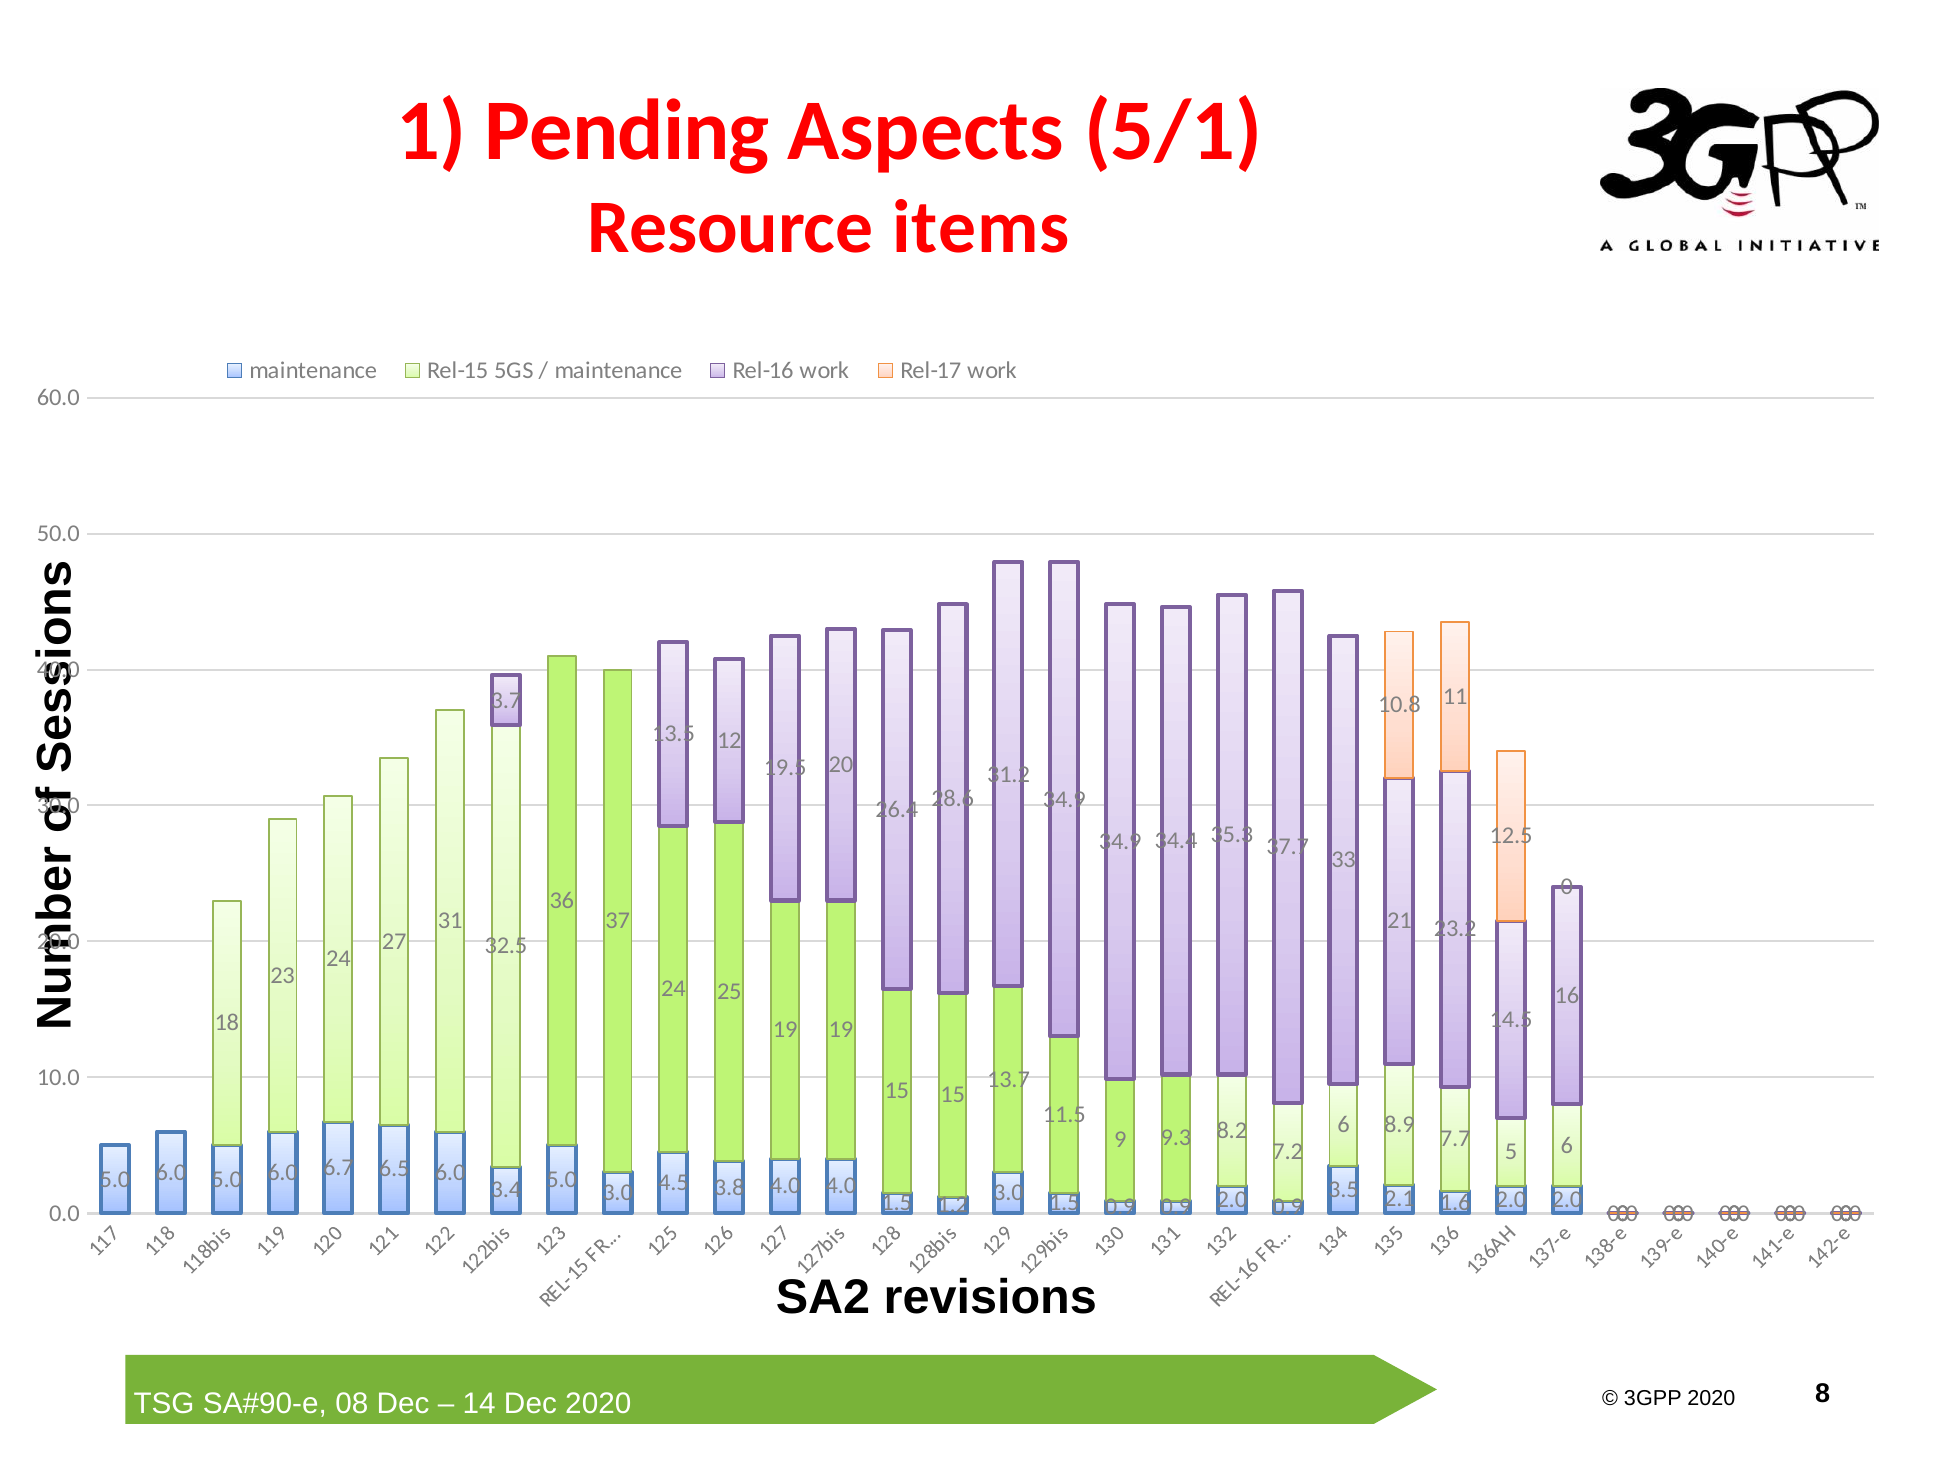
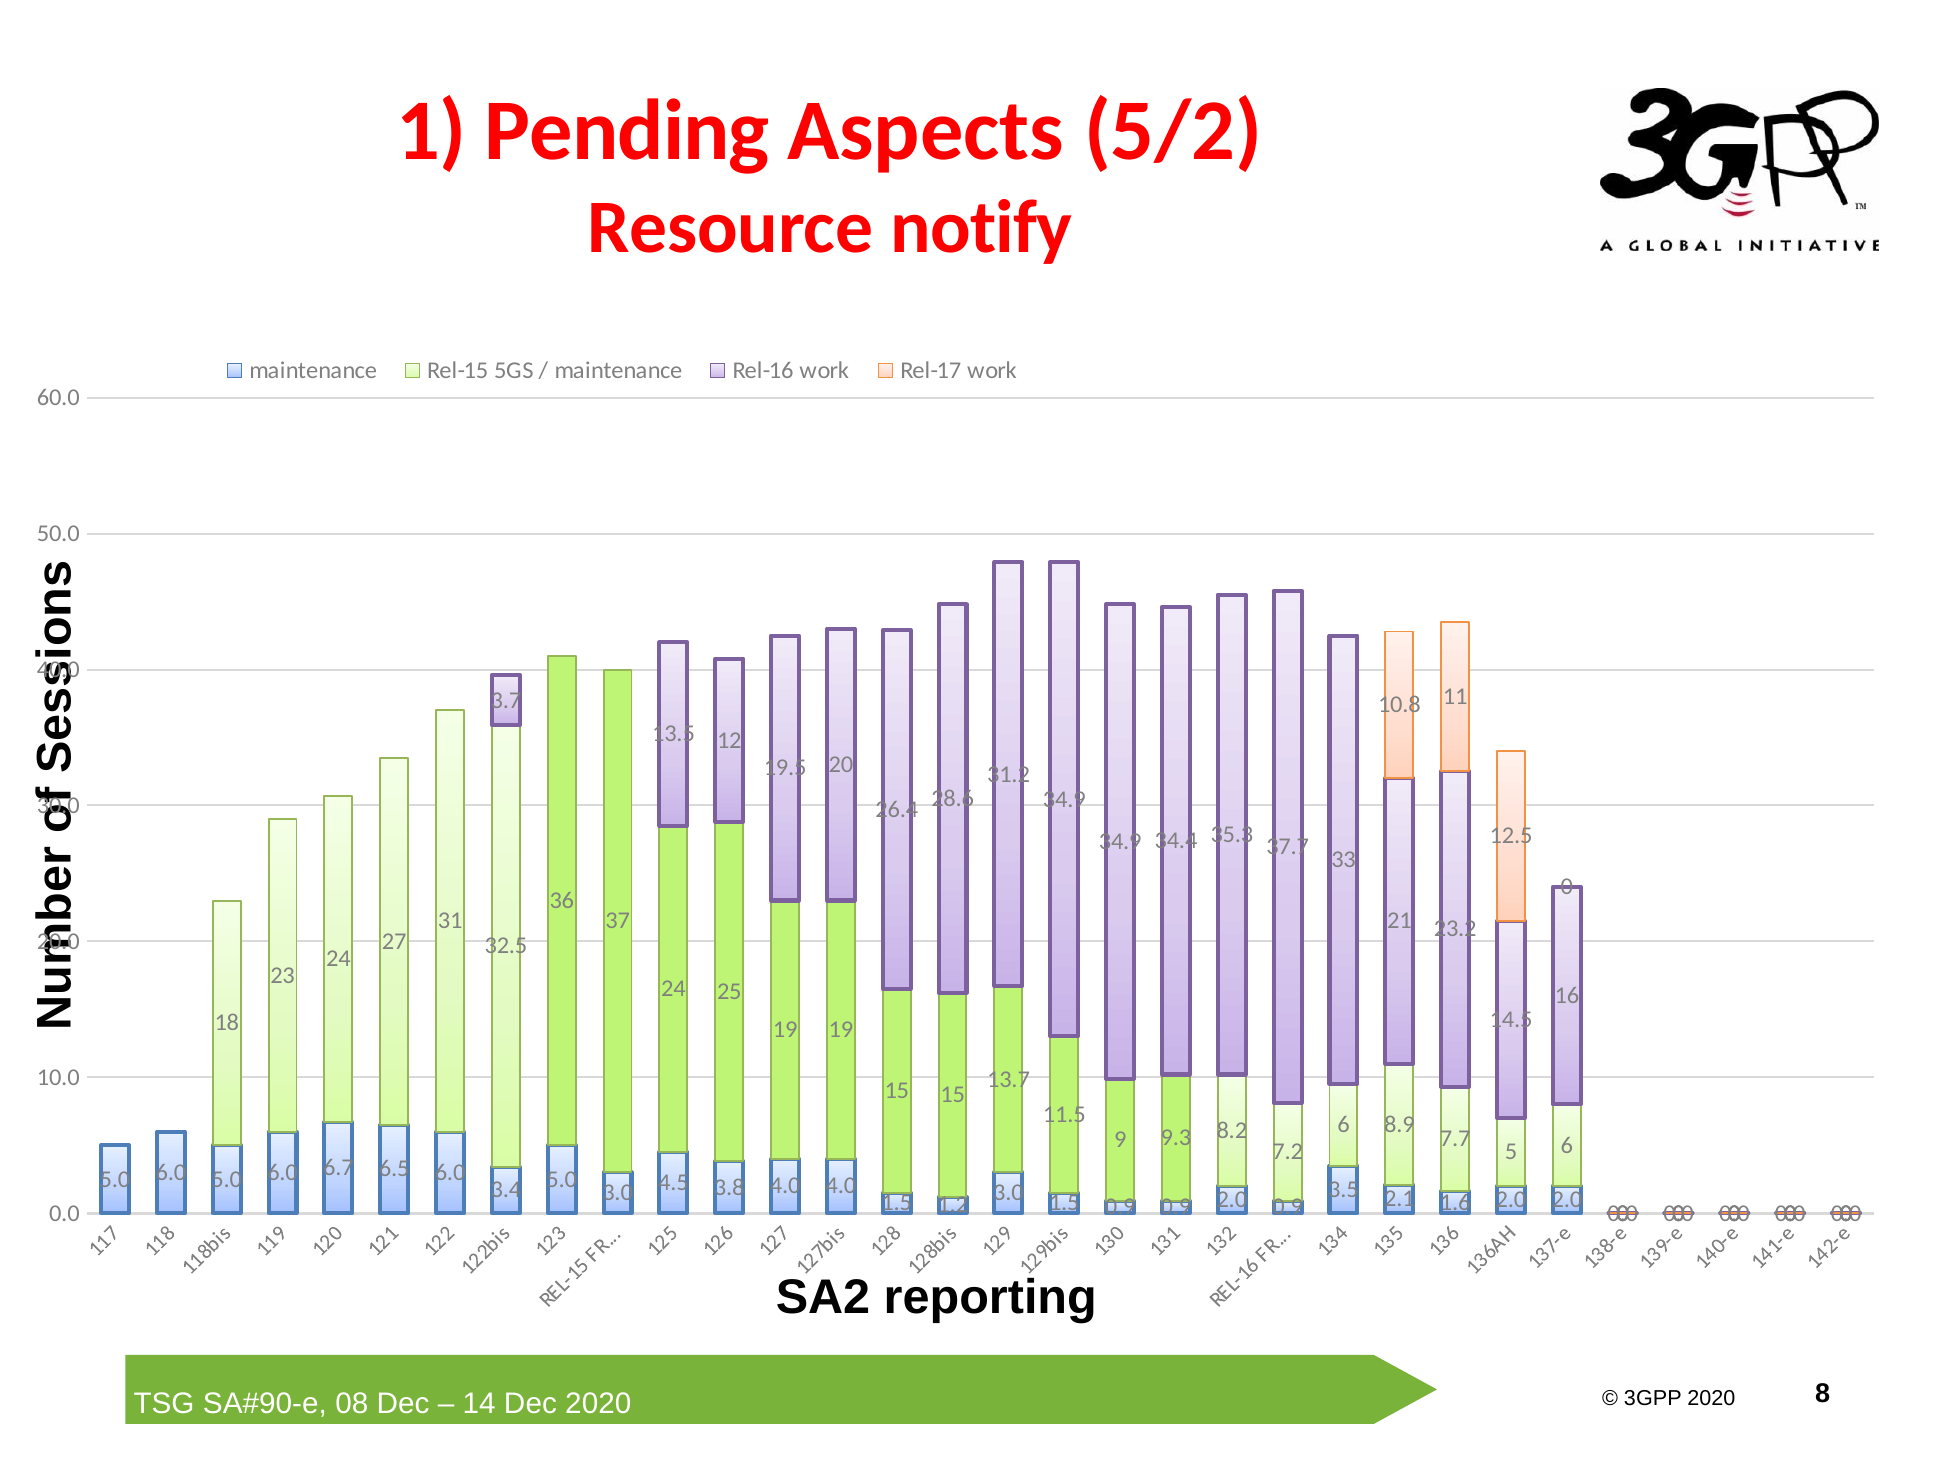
5/1: 5/1 -> 5/2
items: items -> notify
revisions: revisions -> reporting
